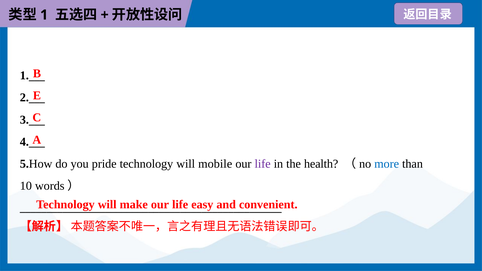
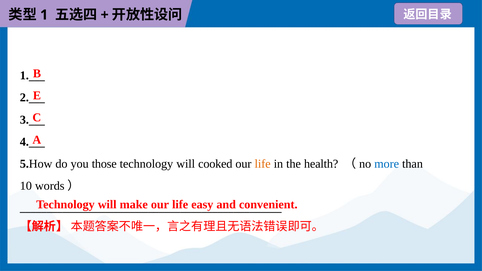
pride: pride -> those
mobile: mobile -> cooked
life at (263, 164) colour: purple -> orange
